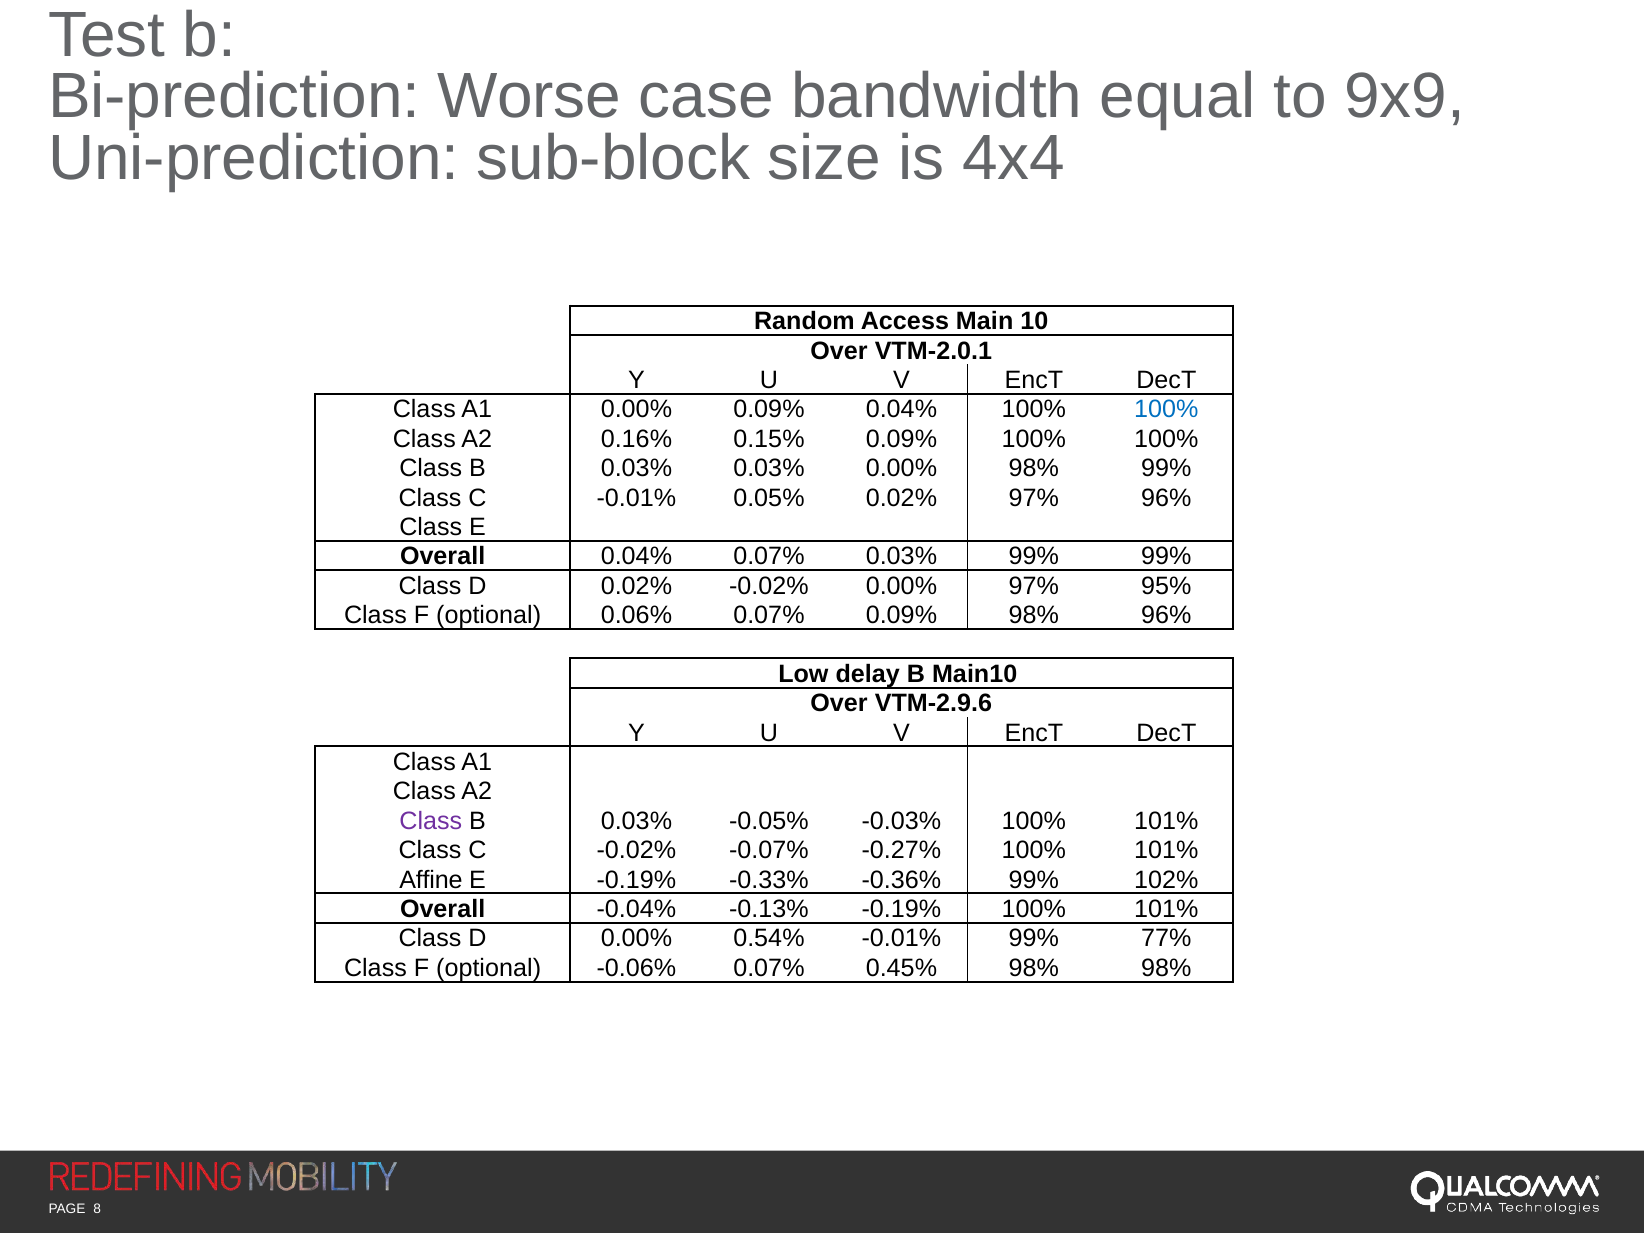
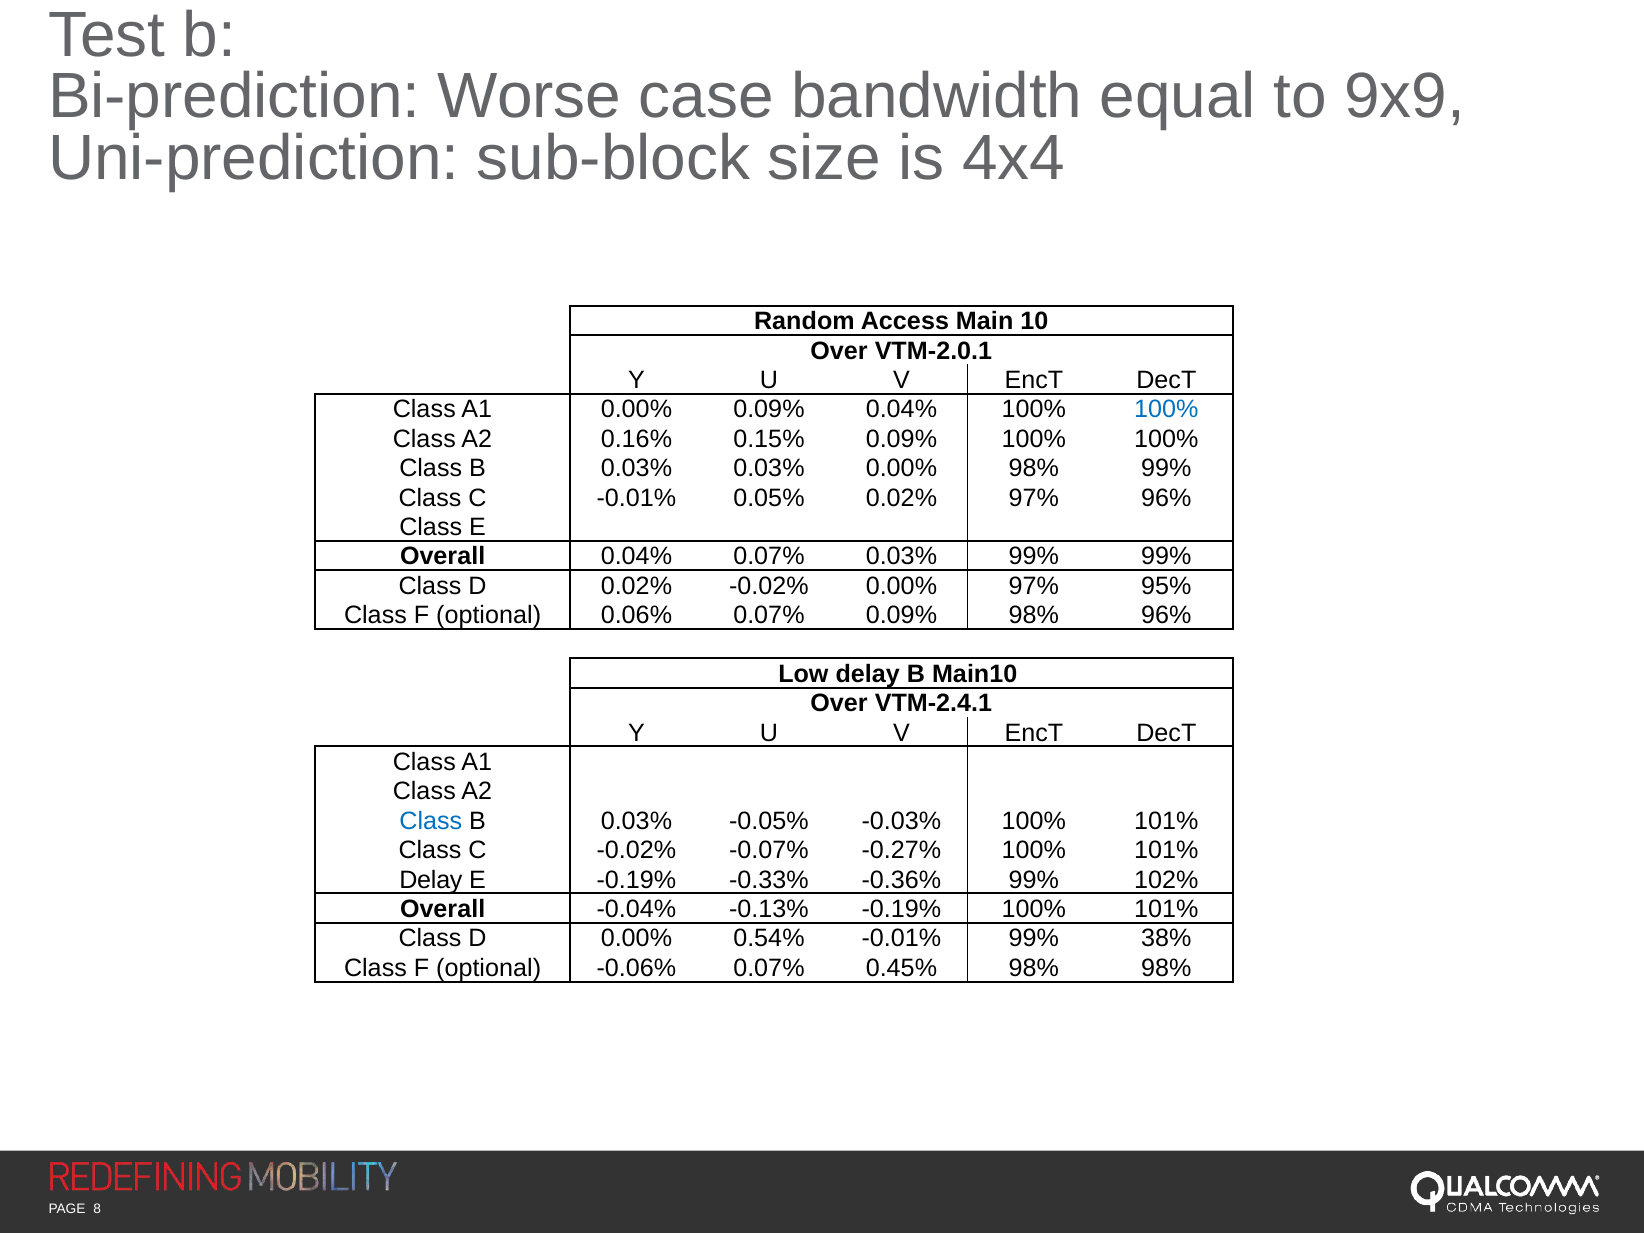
VTM-2.9.6: VTM-2.9.6 -> VTM-2.4.1
Class at (431, 821) colour: purple -> blue
Affine at (431, 880): Affine -> Delay
77%: 77% -> 38%
